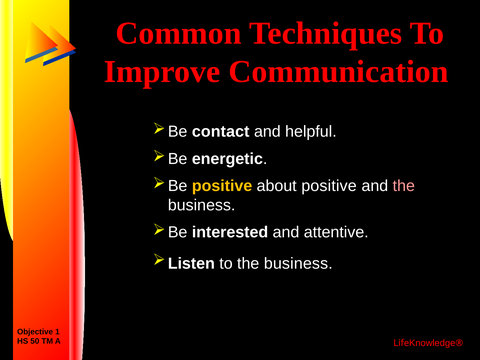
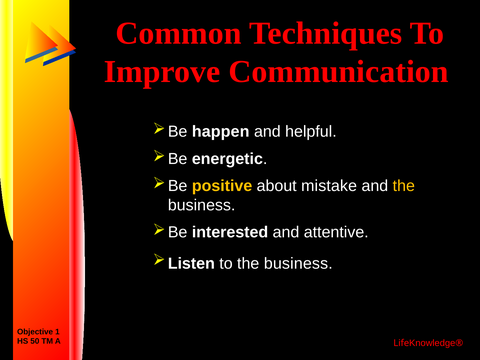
contact: contact -> happen
about positive: positive -> mistake
the at (404, 186) colour: pink -> yellow
